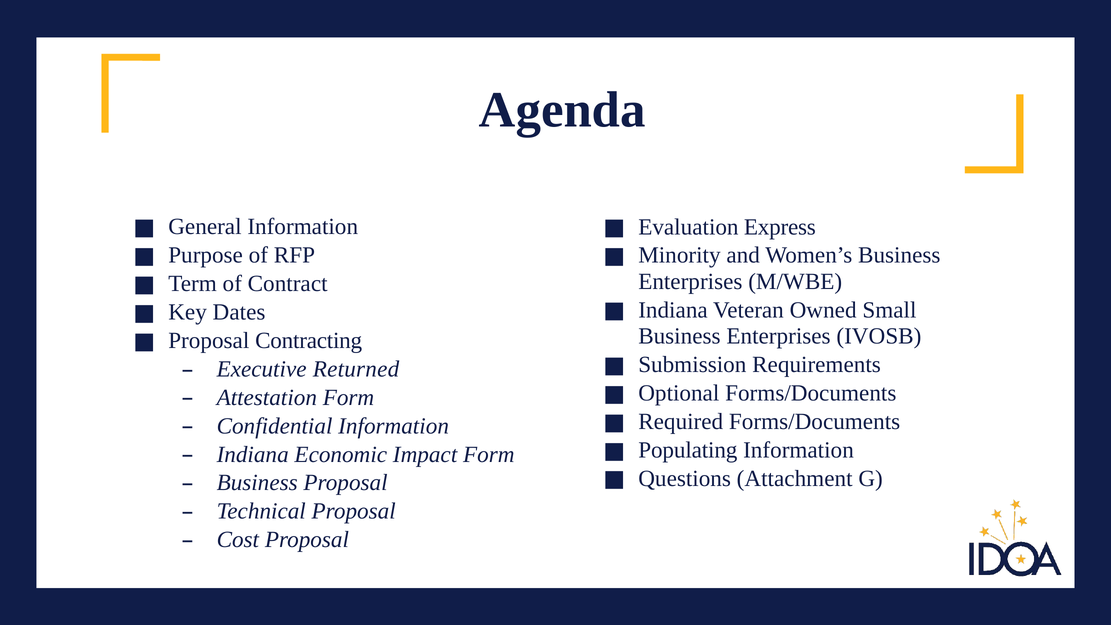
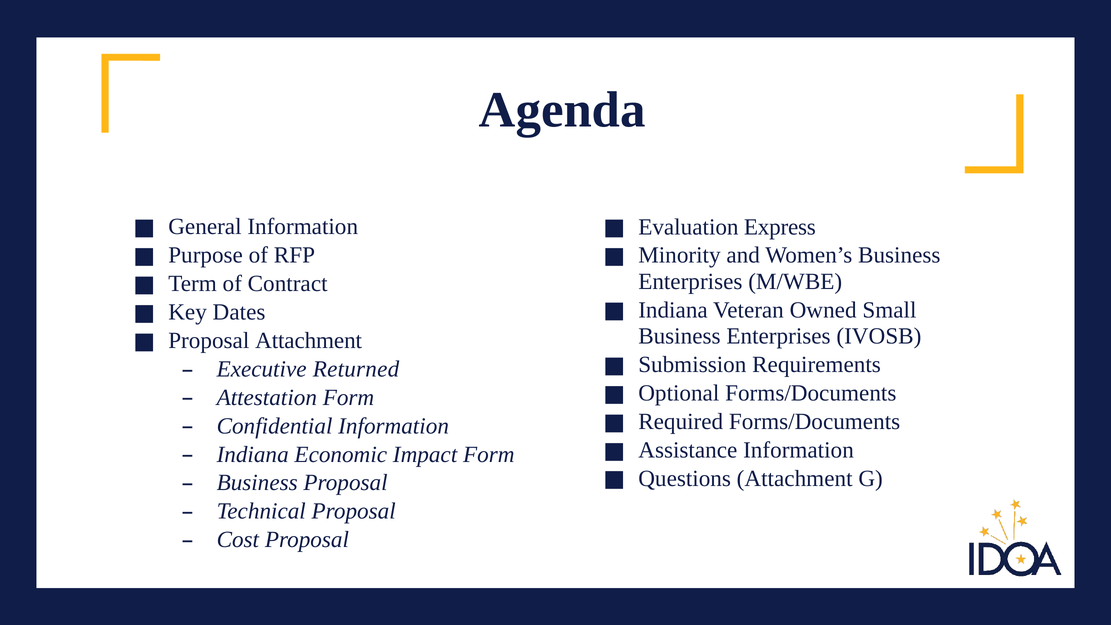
Proposal Contracting: Contracting -> Attachment
Populating: Populating -> Assistance
